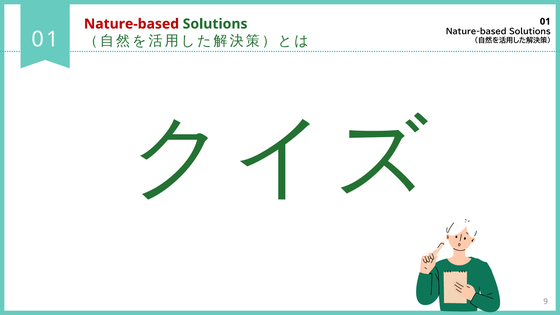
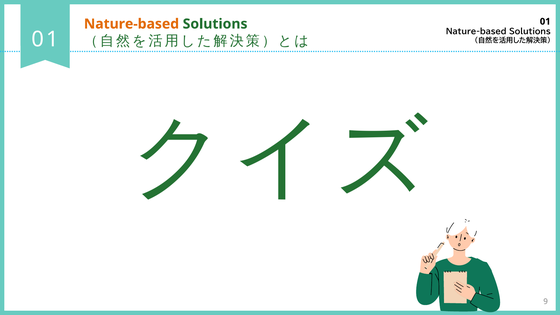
Nature-based at (131, 24) colour: red -> orange
